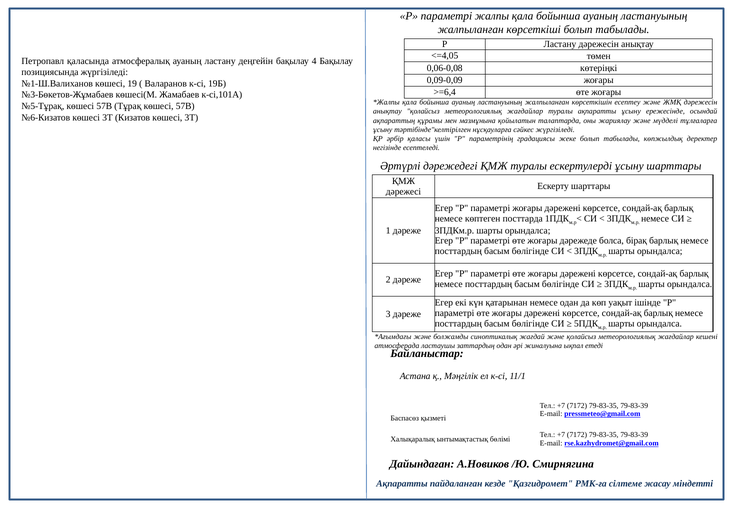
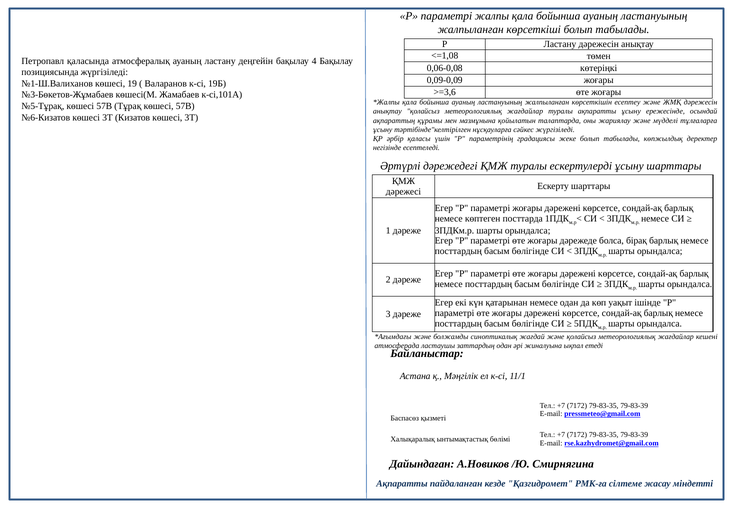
<=4,05: <=4,05 -> <=1,08
>=6,4: >=6,4 -> >=3,6
